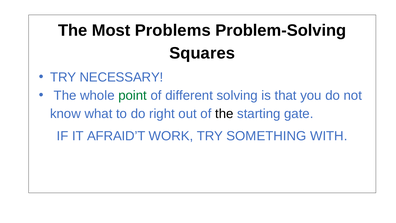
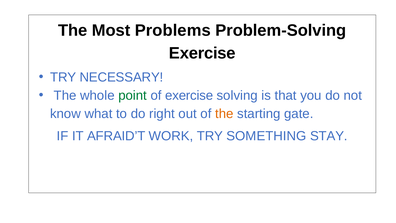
Squares at (202, 53): Squares -> Exercise
of different: different -> exercise
the at (224, 114) colour: black -> orange
WITH: WITH -> STAY
